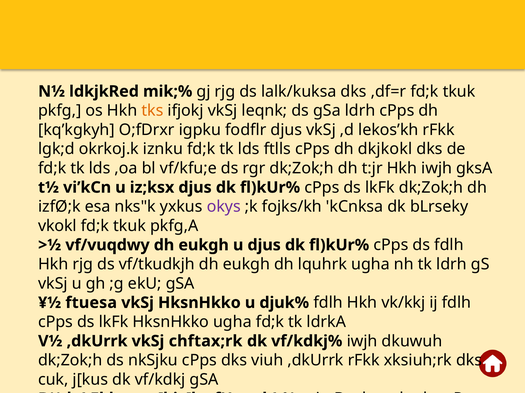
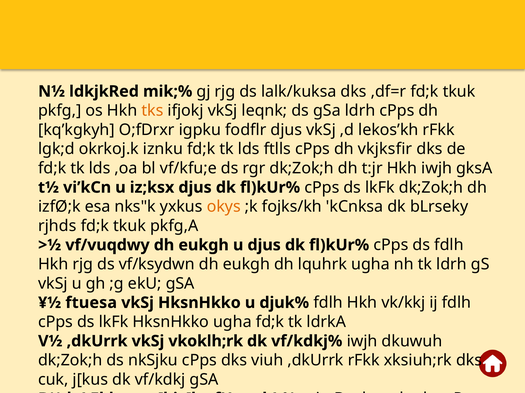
dkjkokl: dkjkokl -> vkjksfir
okys colour: purple -> orange
vkokl: vkokl -> rjhds
vf/tkudkjh: vf/tkudkjh -> vf/ksydwn
chftax;rk: chftax;rk -> vkoklh;rk
